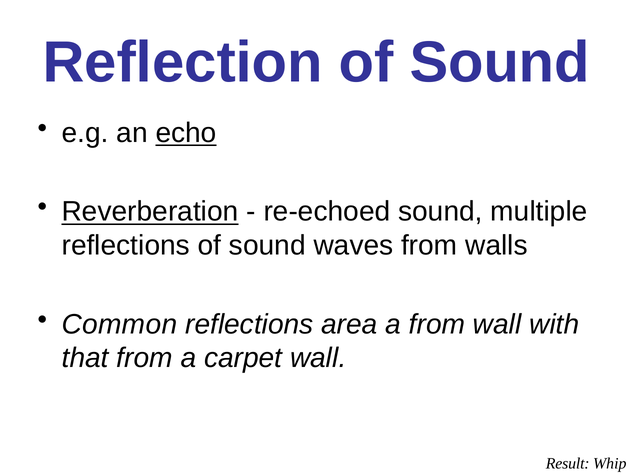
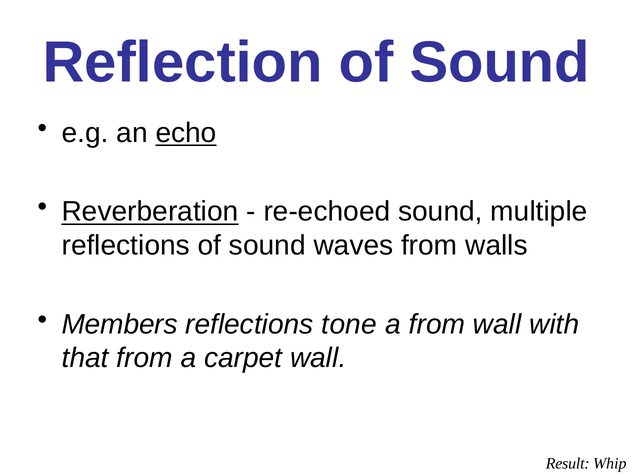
Common: Common -> Members
area: area -> tone
